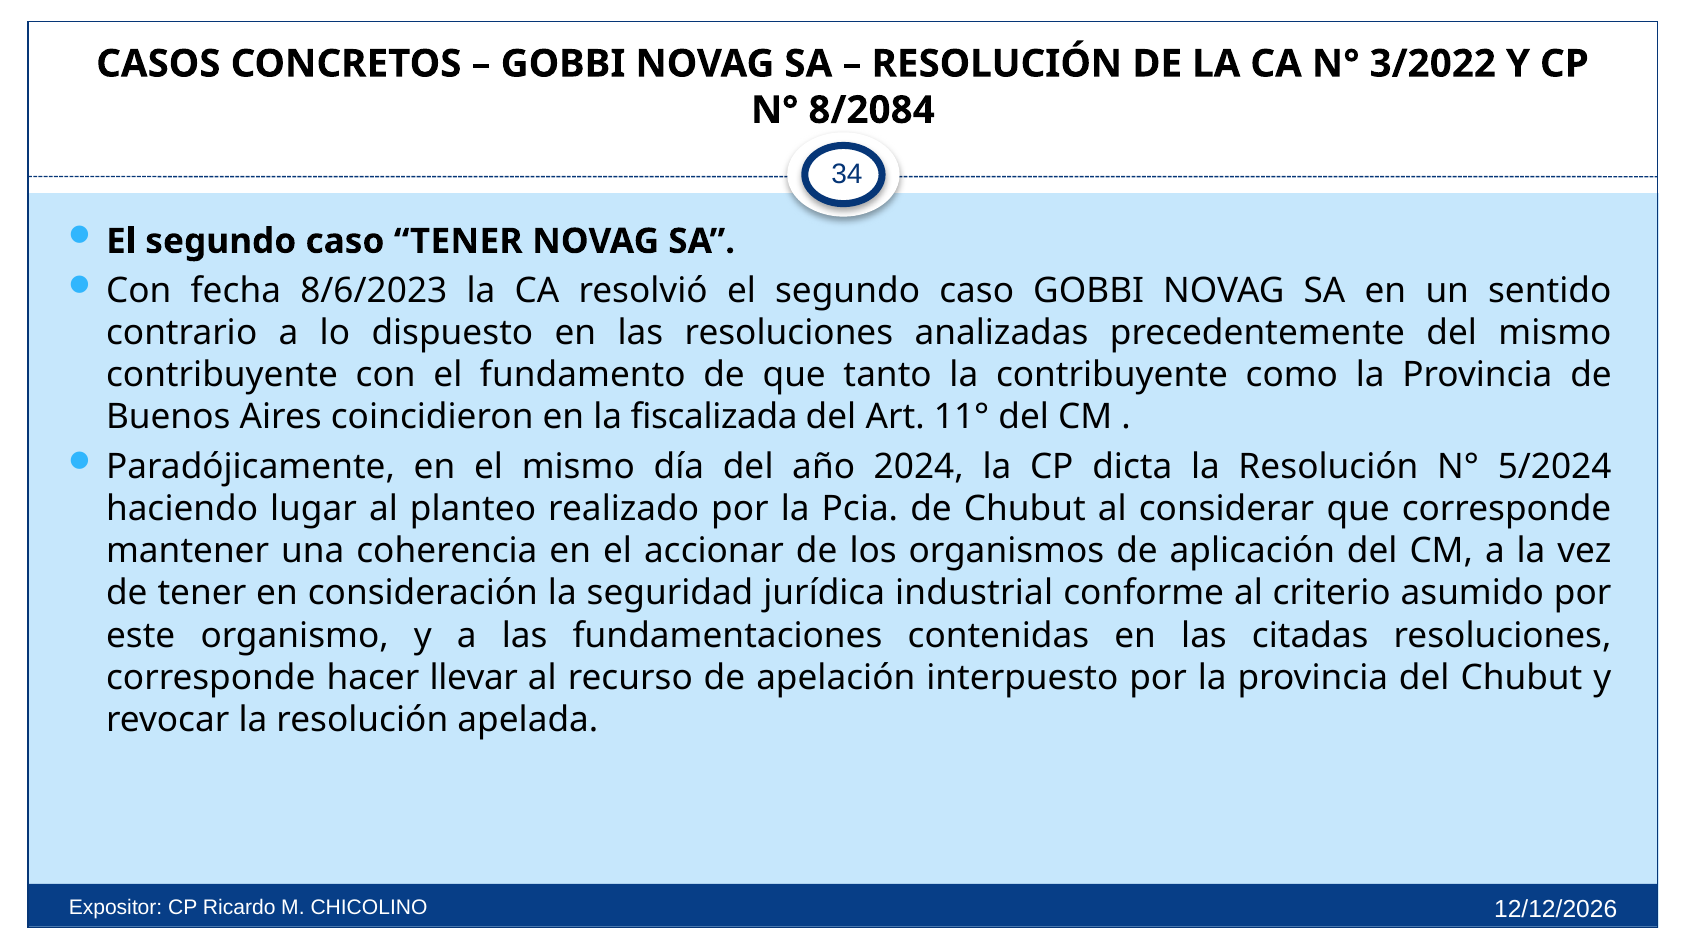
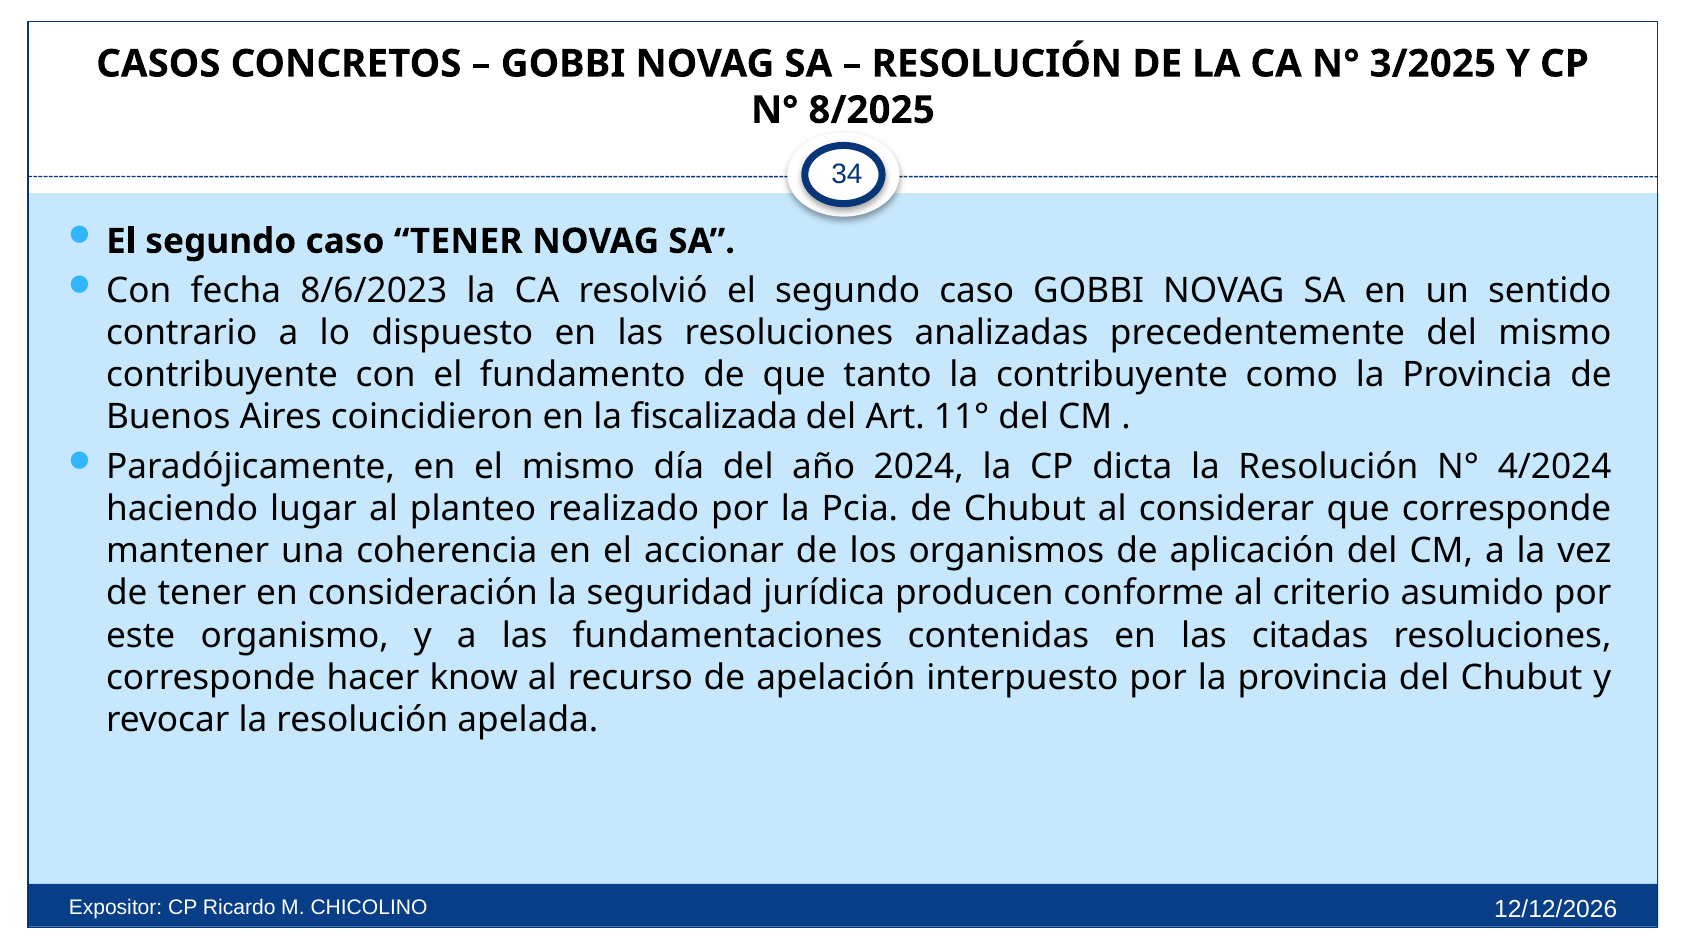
3/2022: 3/2022 -> 3/2025
8/2084: 8/2084 -> 8/2025
5/2024: 5/2024 -> 4/2024
industrial: industrial -> producen
llevar: llevar -> know
